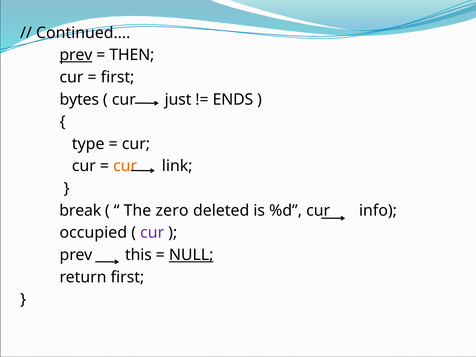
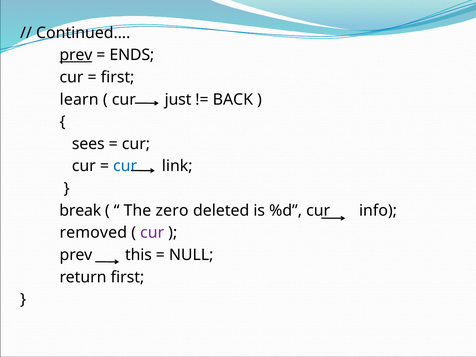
THEN: THEN -> ENDS
bytes: bytes -> learn
ENDS: ENDS -> BACK
type: type -> sees
cur at (125, 166) colour: orange -> blue
occupied: occupied -> removed
NULL underline: present -> none
